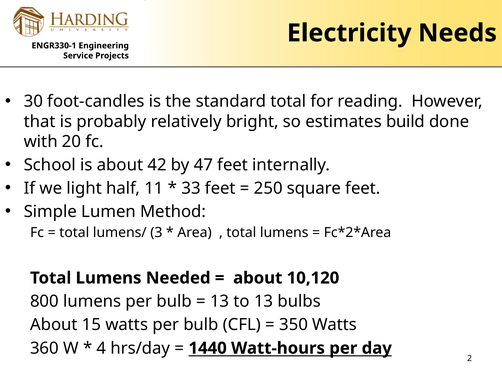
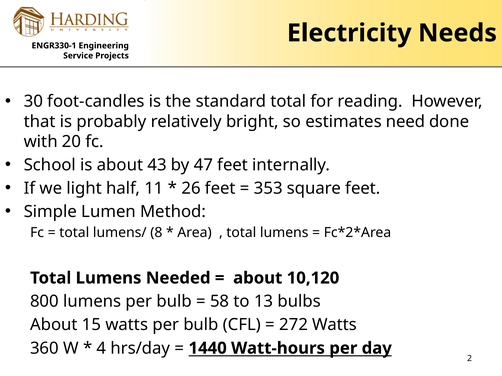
build: build -> need
42: 42 -> 43
33: 33 -> 26
250: 250 -> 353
3: 3 -> 8
13 at (220, 302): 13 -> 58
350: 350 -> 272
